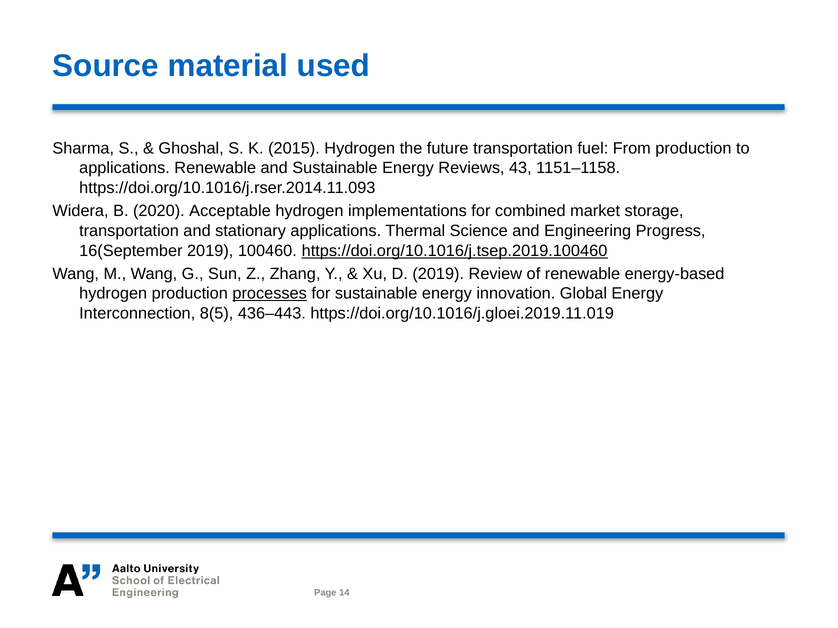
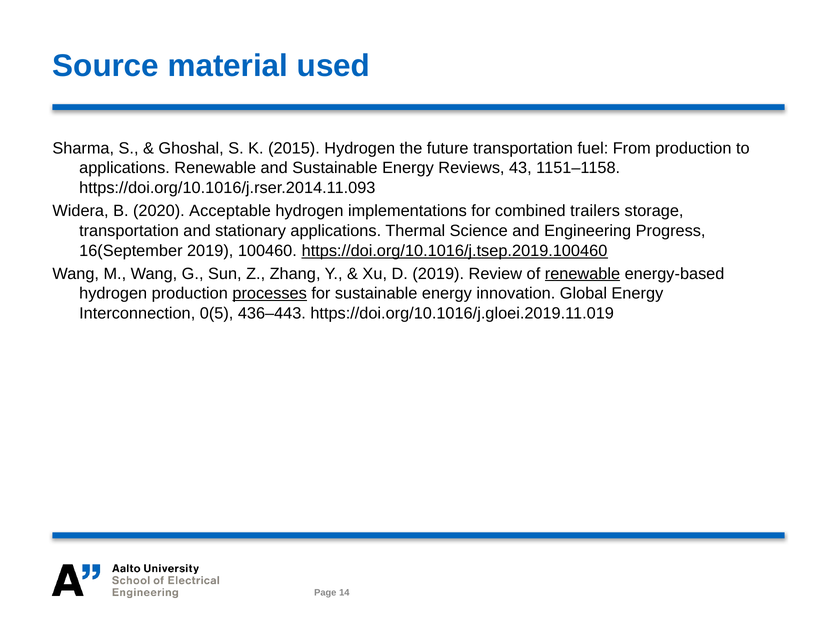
market: market -> trailers
renewable at (582, 274) underline: none -> present
8(5: 8(5 -> 0(5
